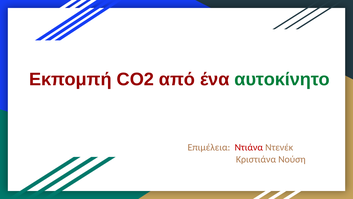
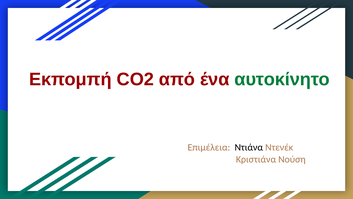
Ντιάνα colour: red -> black
